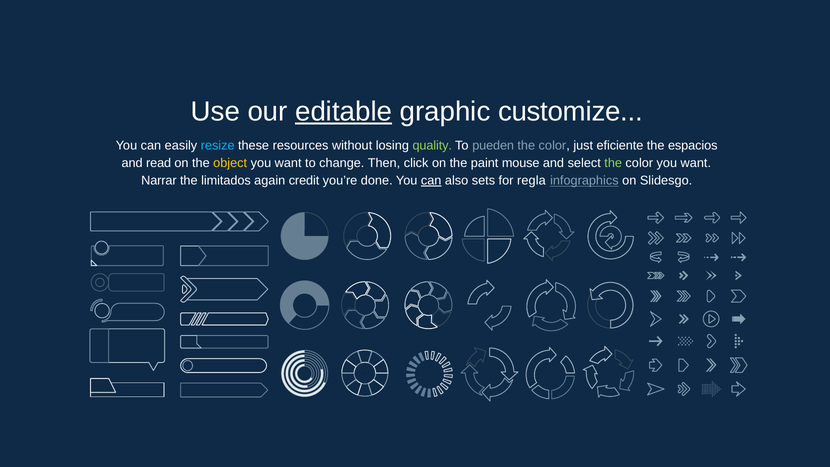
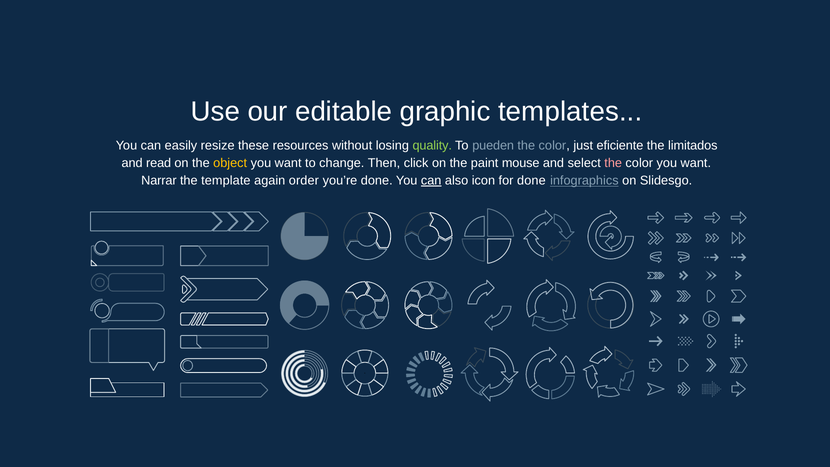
editable underline: present -> none
customize: customize -> templates
resize colour: light blue -> white
espacios: espacios -> limitados
the at (613, 163) colour: light green -> pink
limitados: limitados -> template
credit: credit -> order
sets: sets -> icon
for regla: regla -> done
